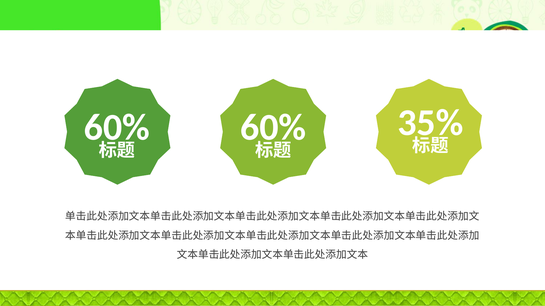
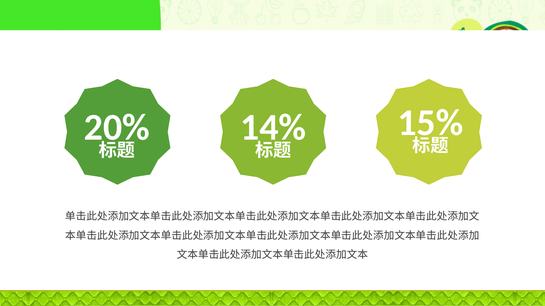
35%: 35% -> 15%
60% at (117, 127): 60% -> 20%
60% at (273, 127): 60% -> 14%
